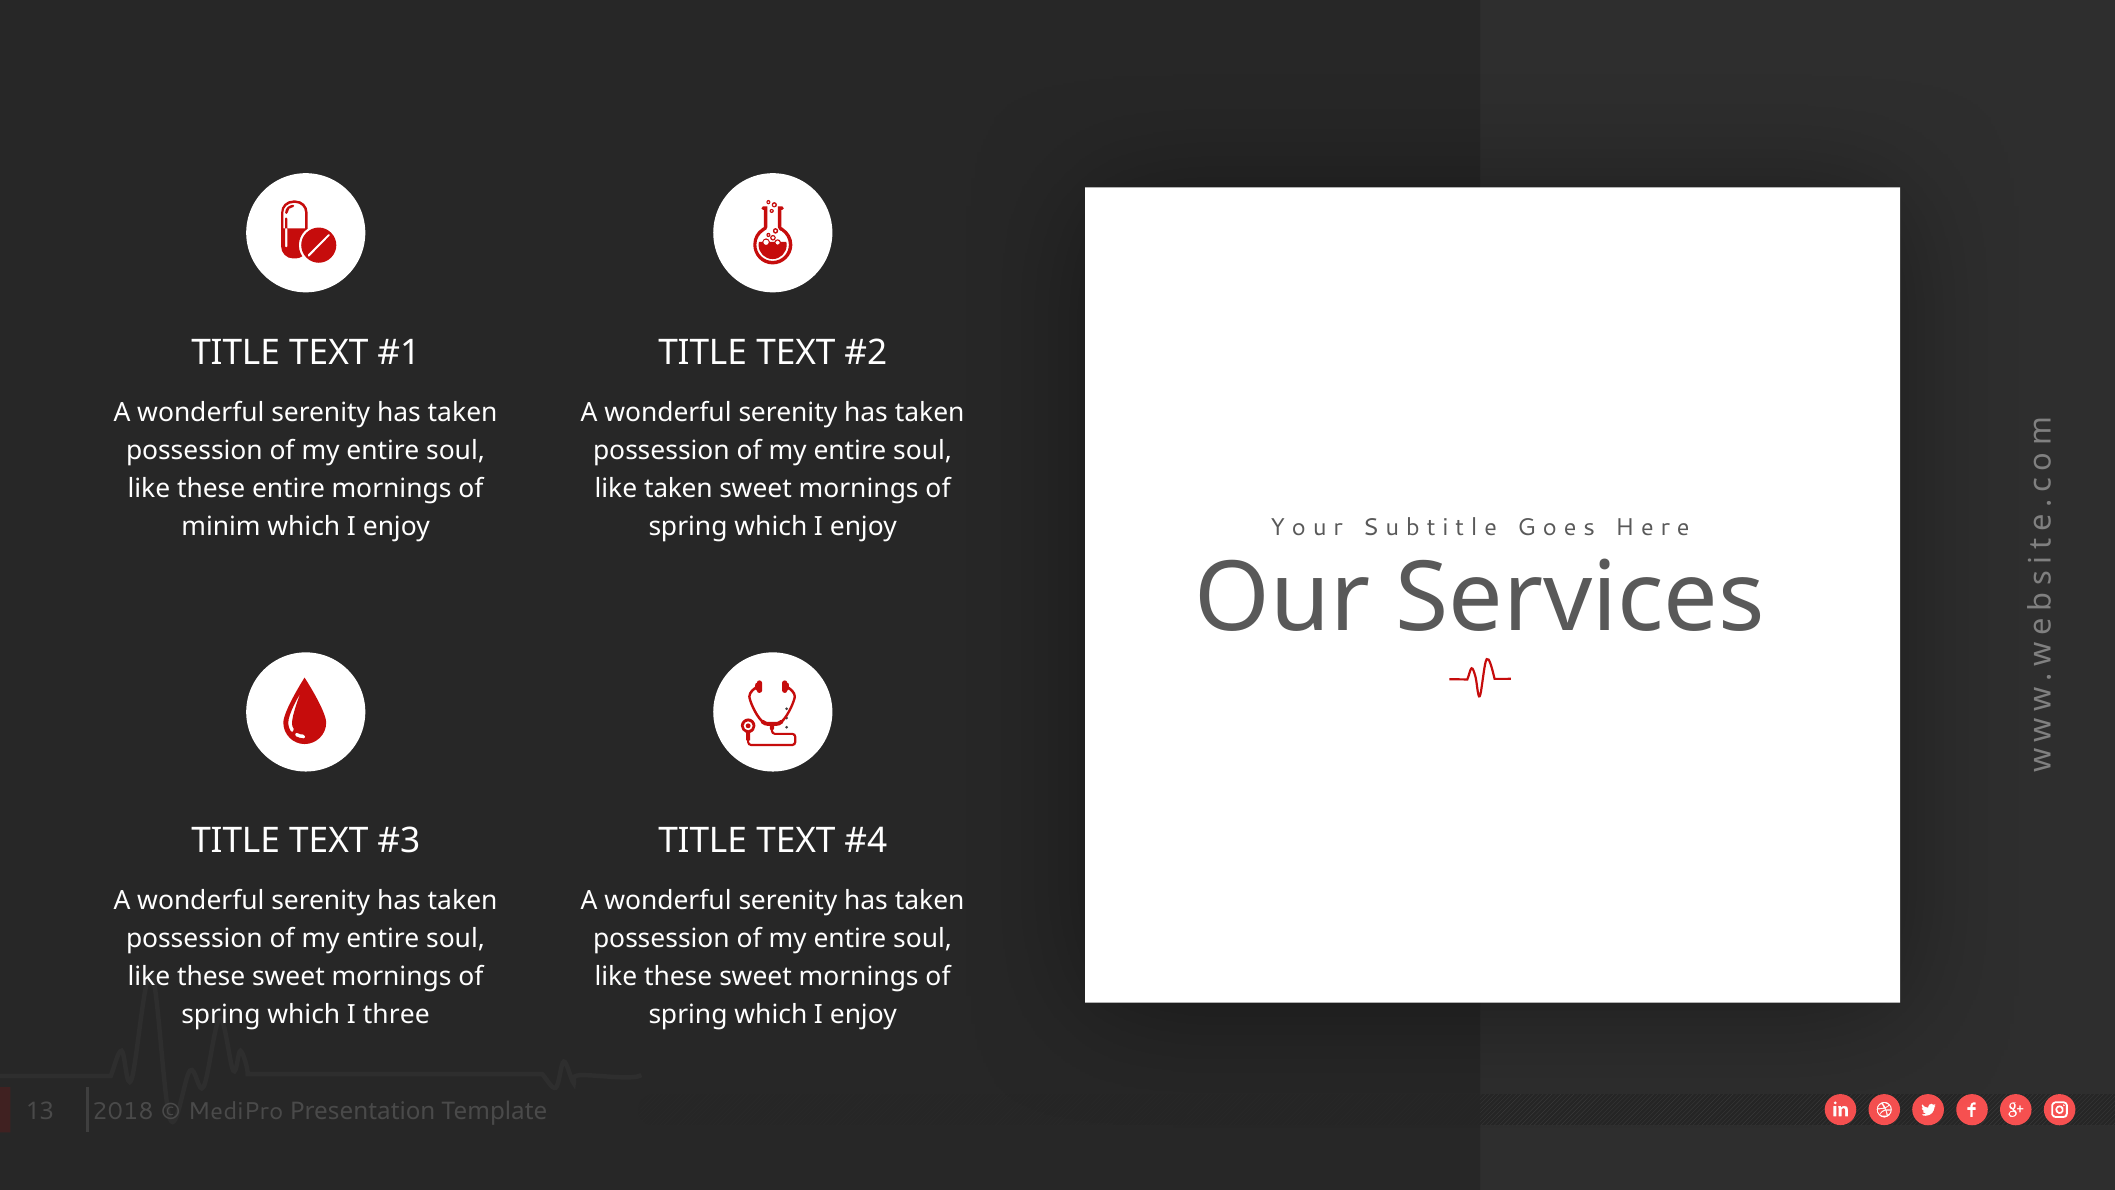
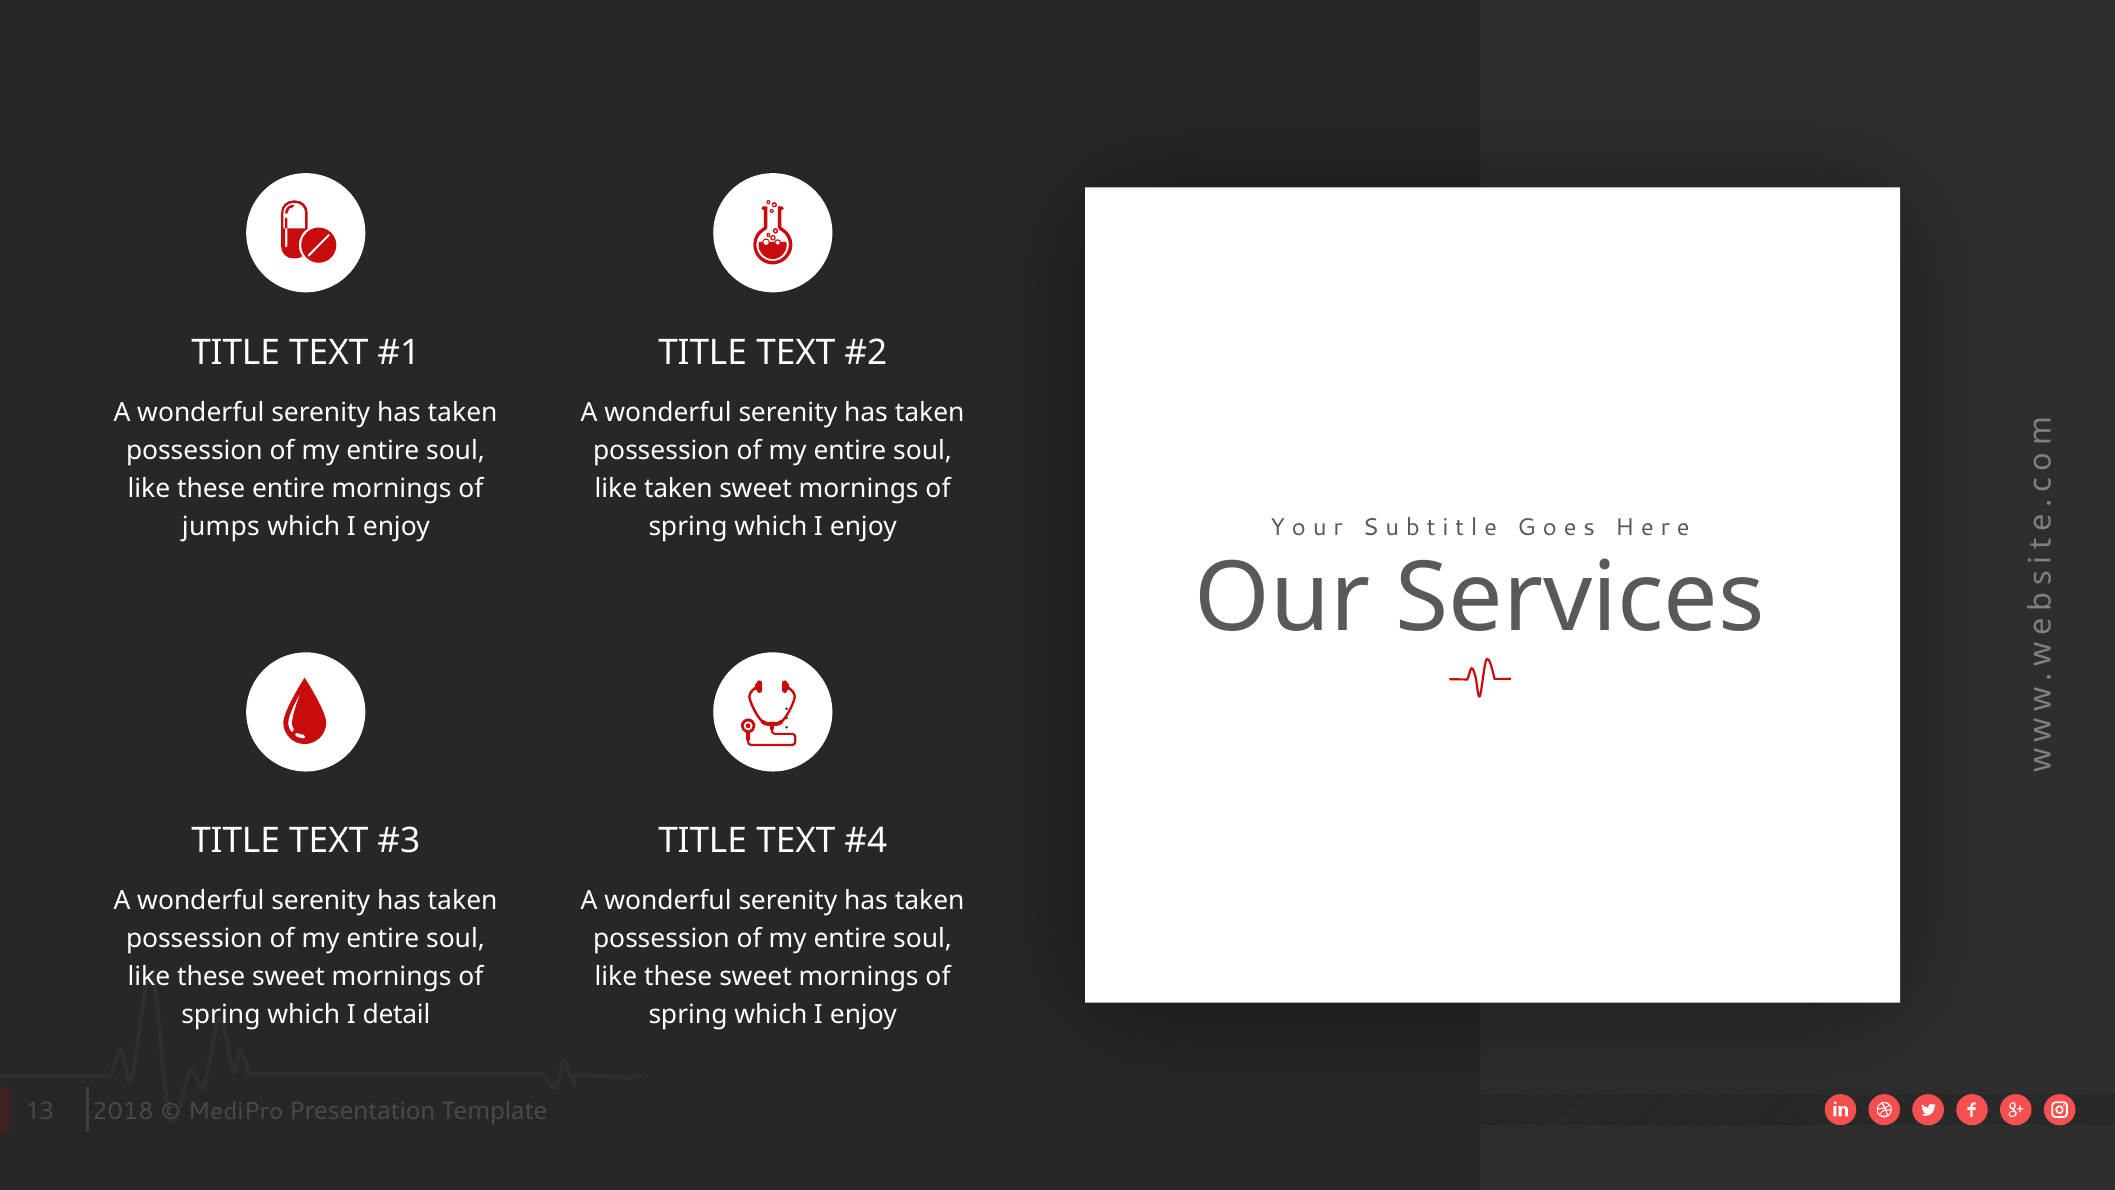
minim: minim -> jumps
three: three -> detail
